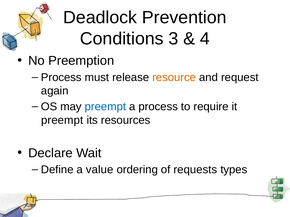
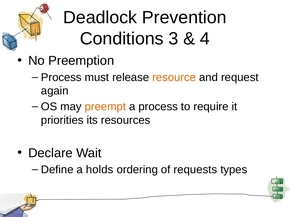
preempt at (105, 107) colour: blue -> orange
preempt at (62, 120): preempt -> priorities
value: value -> holds
